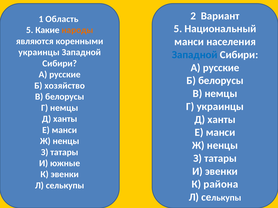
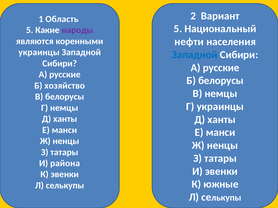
народы colour: orange -> purple
манси at (189, 42): манси -> нефти
южные: южные -> района
района: района -> южные
